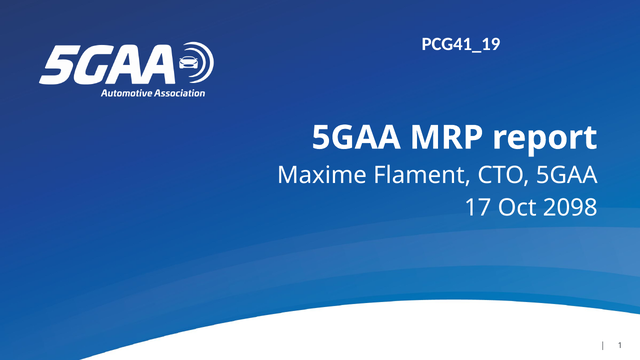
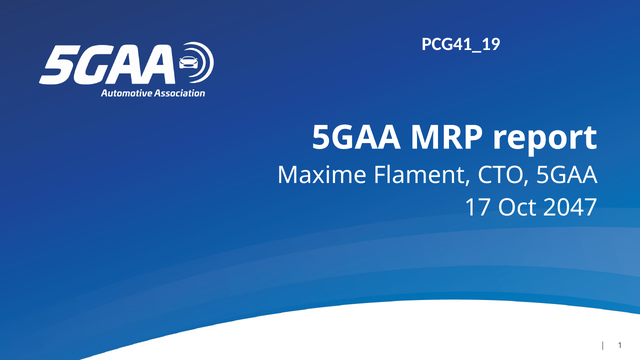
2098: 2098 -> 2047
